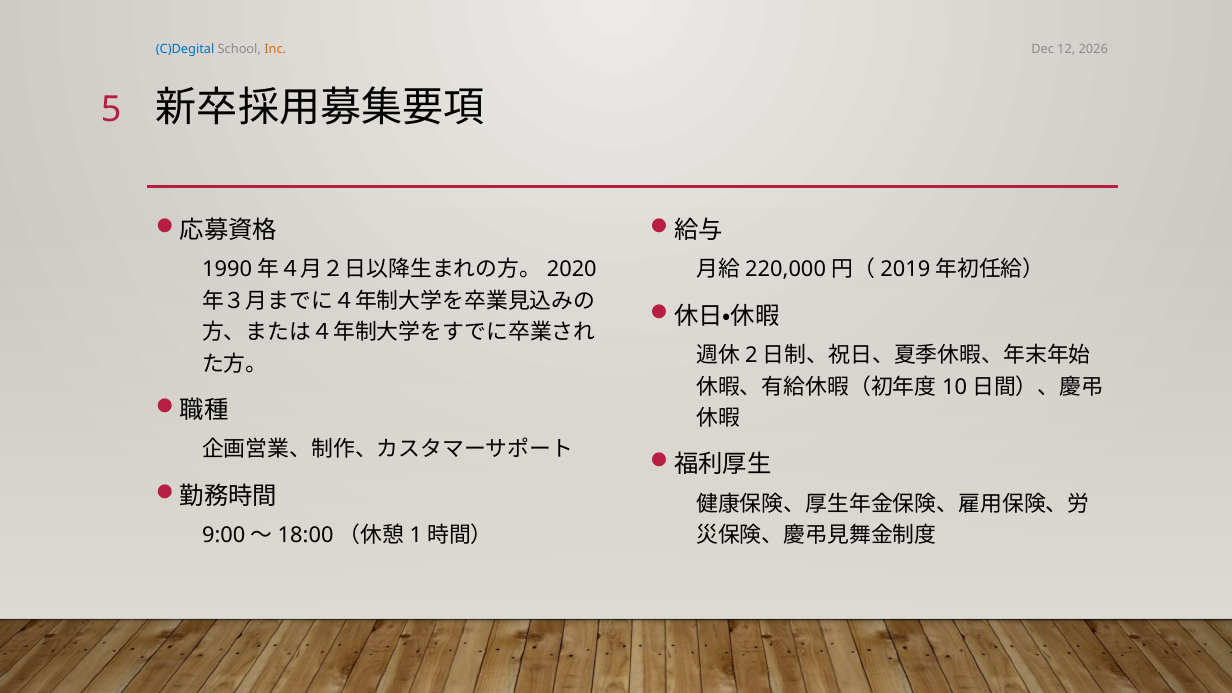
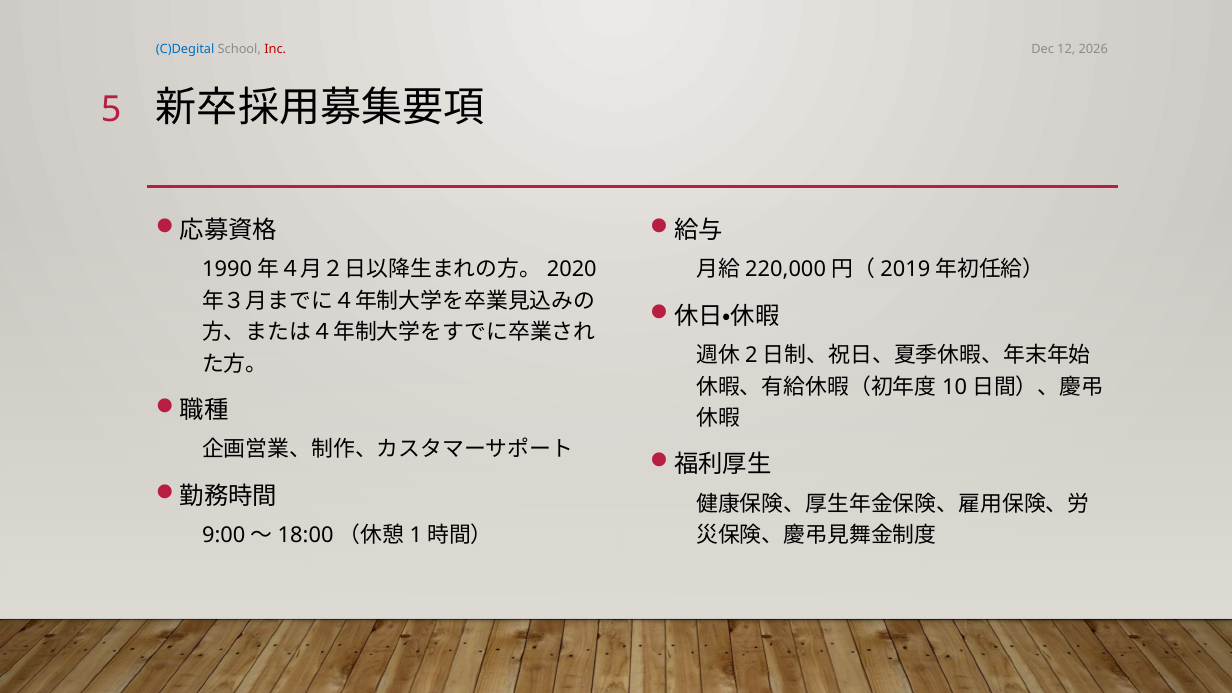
Inc colour: orange -> red
